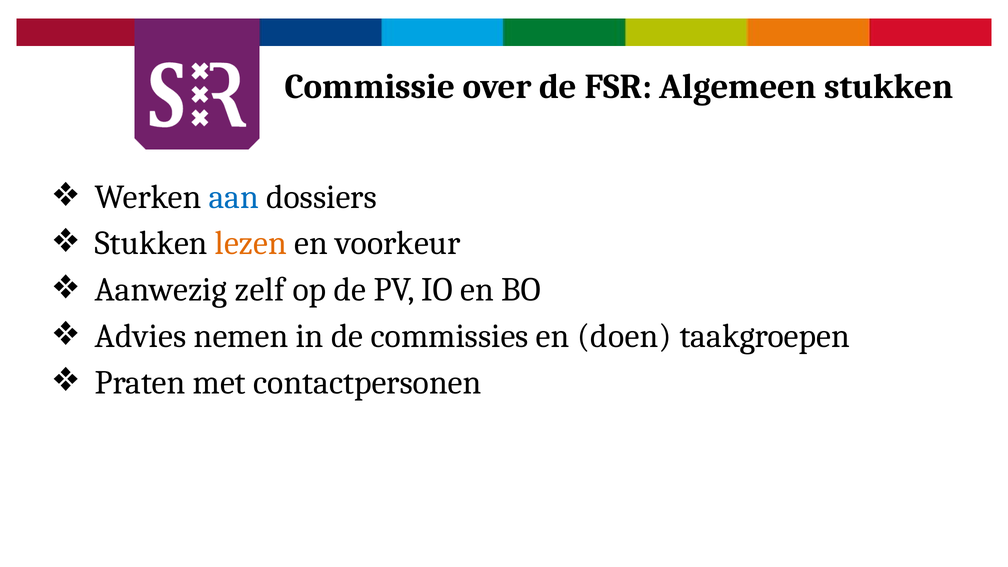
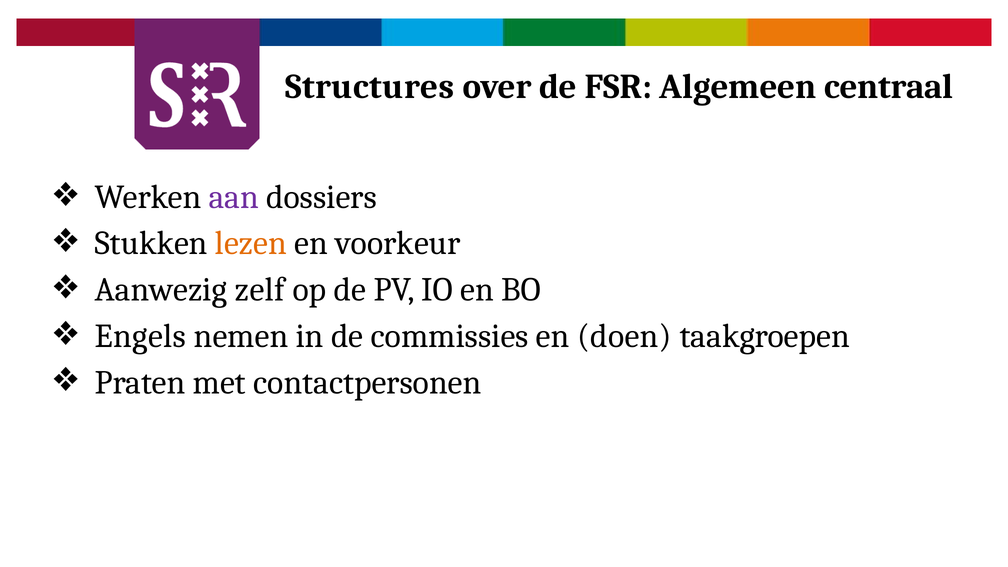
Commissie: Commissie -> Structures
Algemeen stukken: stukken -> centraal
aan colour: blue -> purple
Advies: Advies -> Engels
